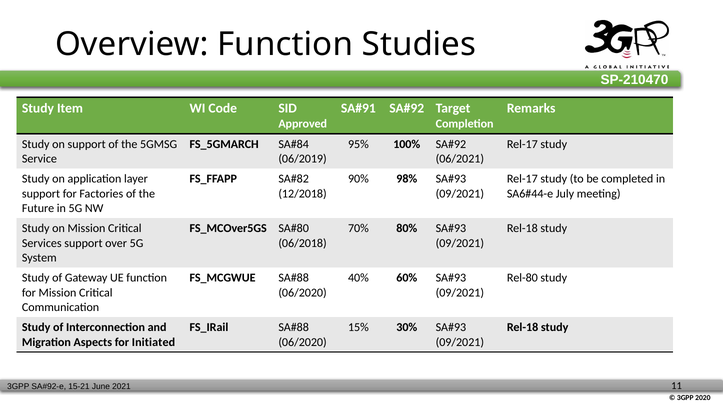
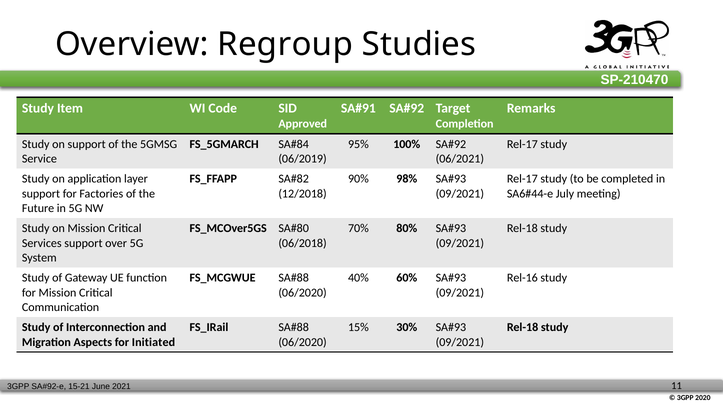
Overview Function: Function -> Regroup
Rel-80: Rel-80 -> Rel-16
